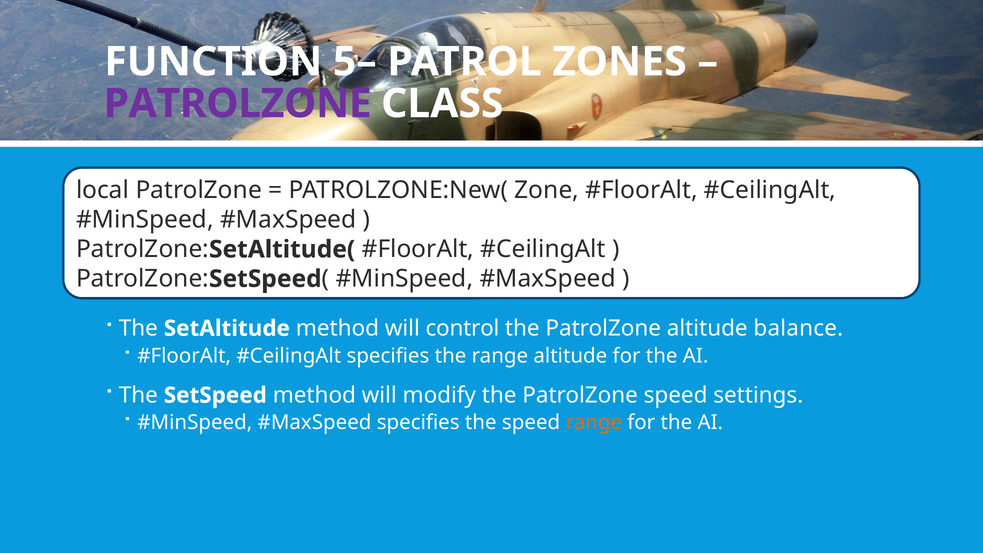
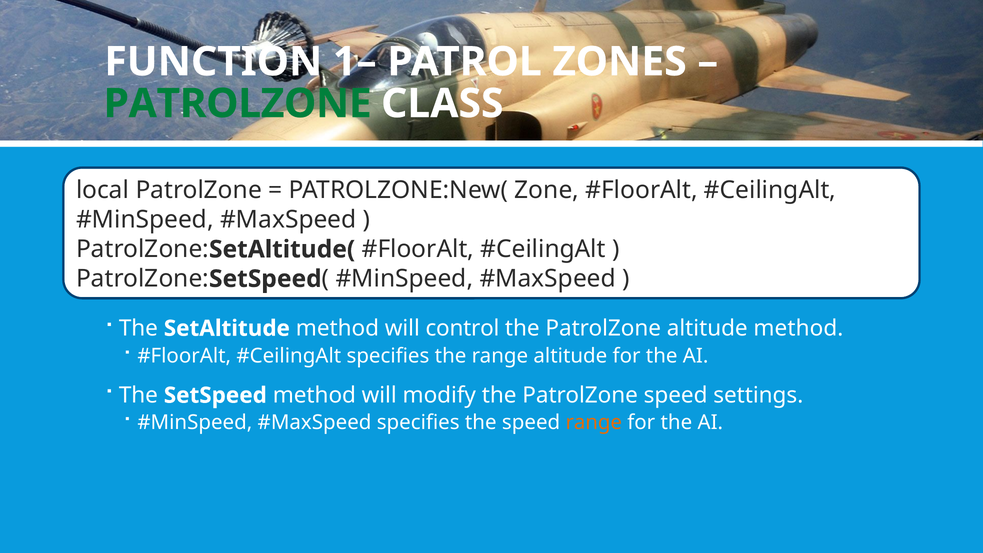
5–: 5– -> 1–
PATROLZONE at (238, 104) colour: purple -> green
altitude balance: balance -> method
